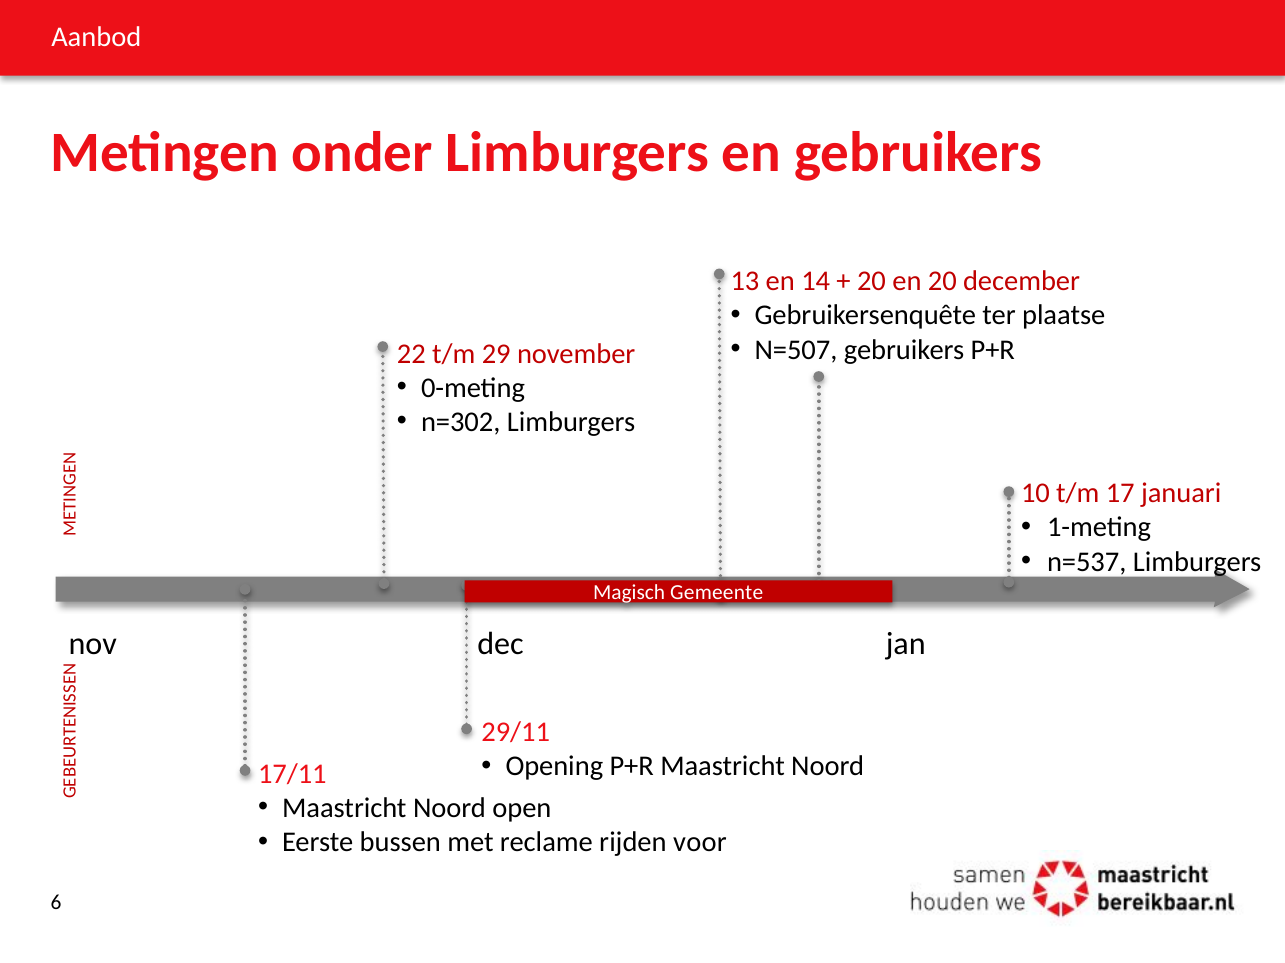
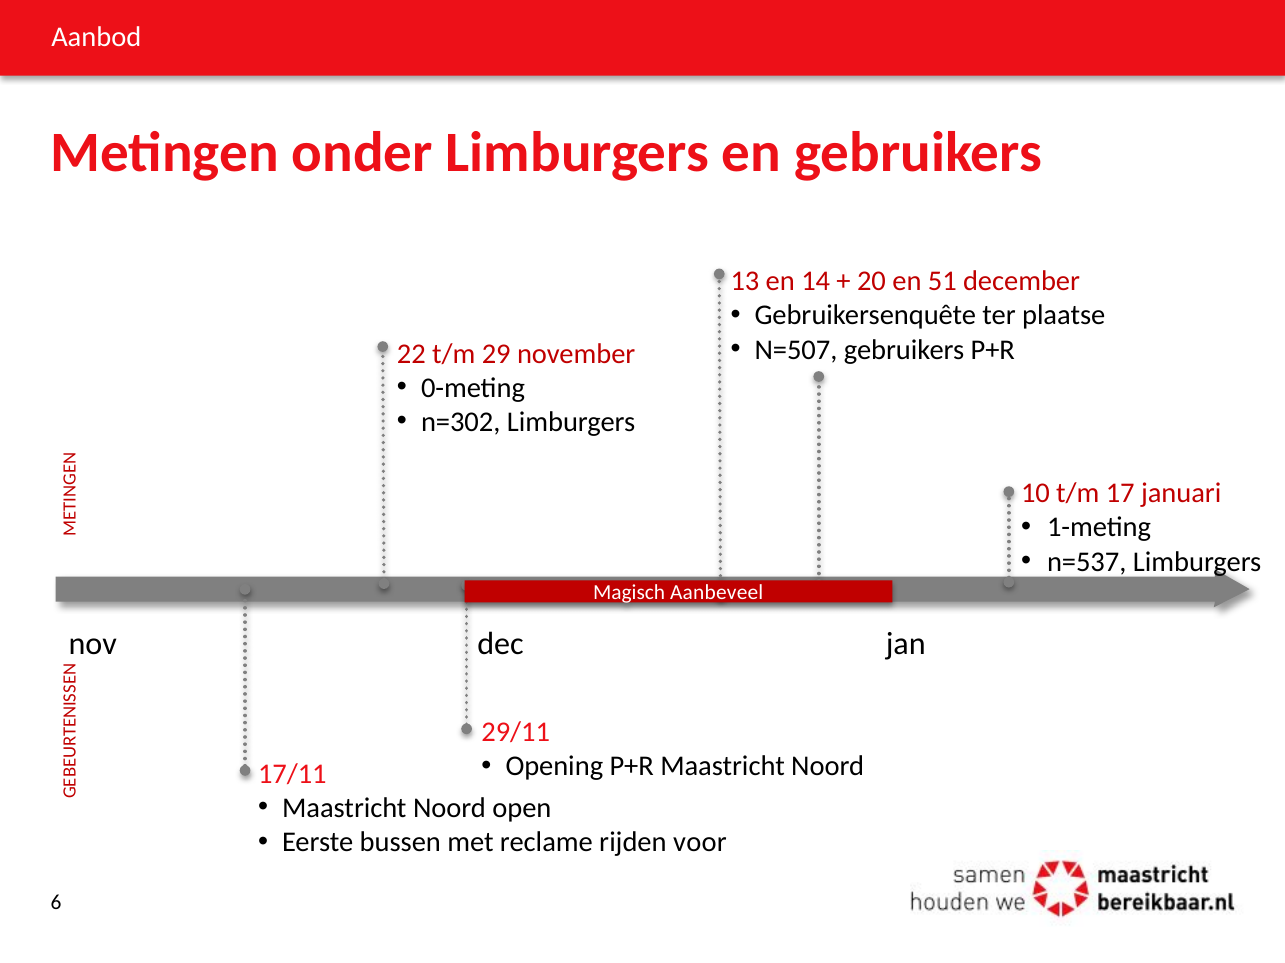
en 20: 20 -> 51
Gemeente: Gemeente -> Aanbeveel
